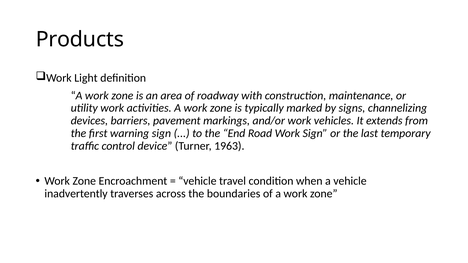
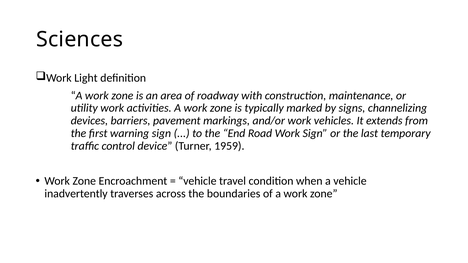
Products: Products -> Sciences
1963: 1963 -> 1959
